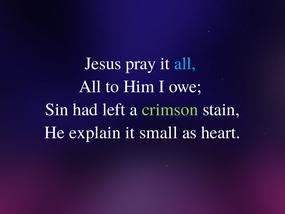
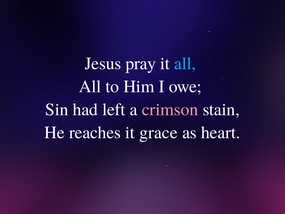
crimson colour: light green -> pink
explain: explain -> reaches
small: small -> grace
